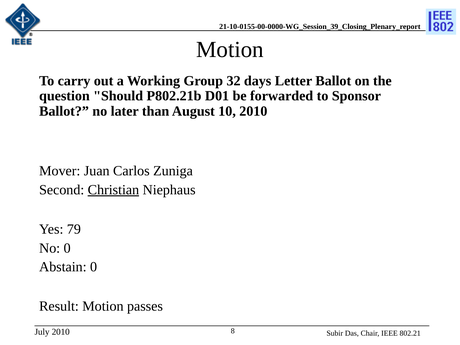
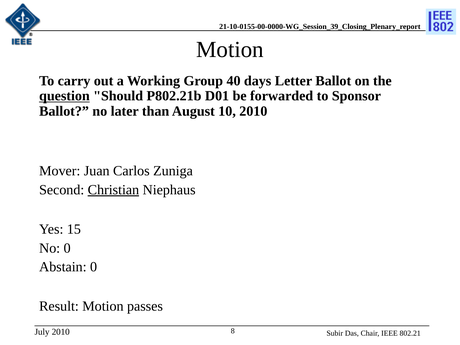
32: 32 -> 40
question underline: none -> present
79: 79 -> 15
